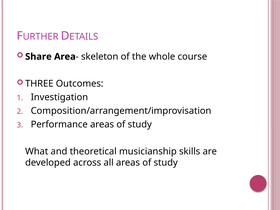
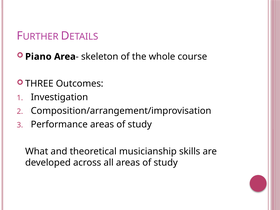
Share: Share -> Piano
